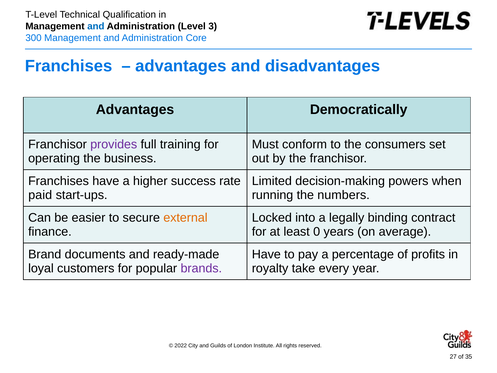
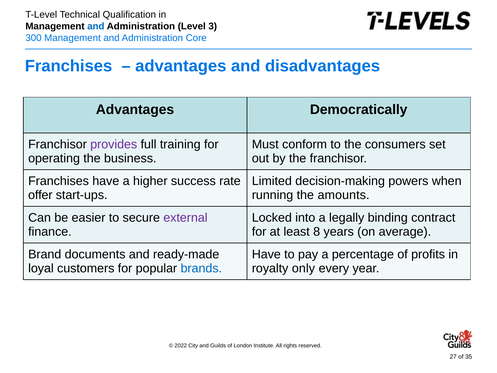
paid: paid -> offer
numbers: numbers -> amounts
external colour: orange -> purple
0: 0 -> 8
brands colour: purple -> blue
take: take -> only
